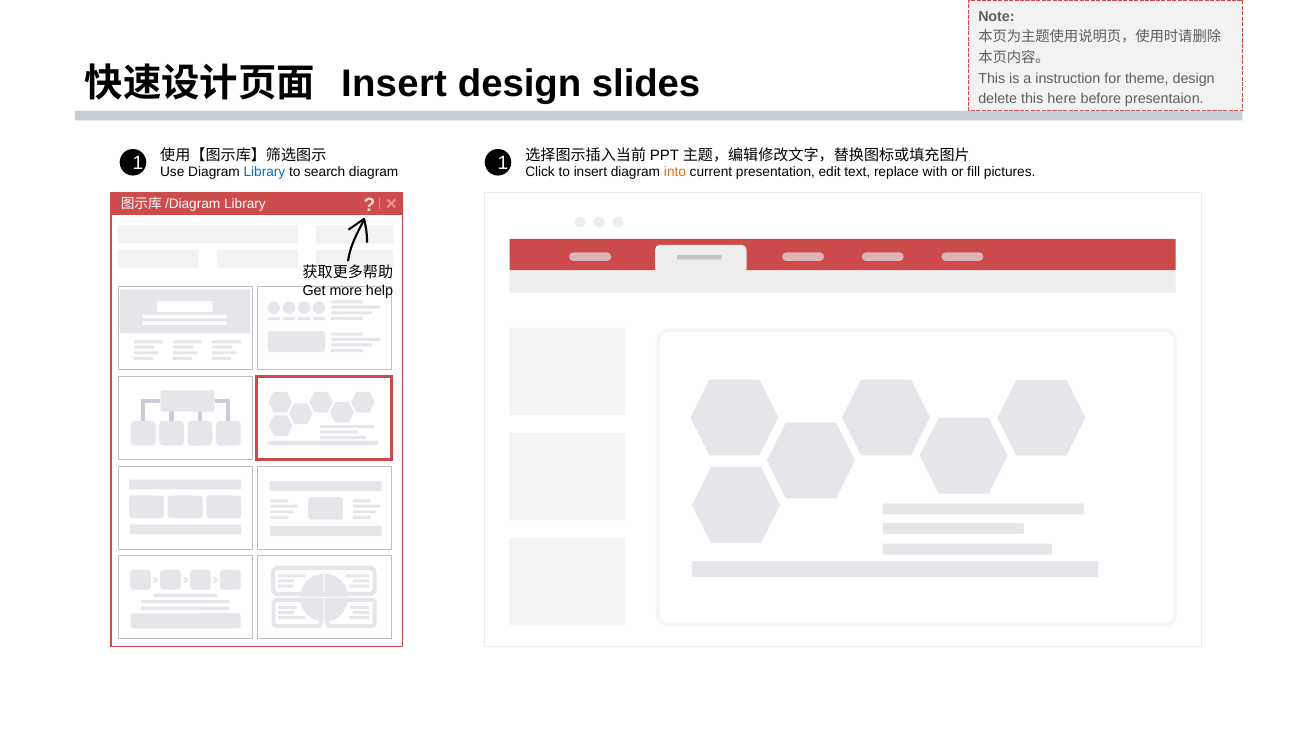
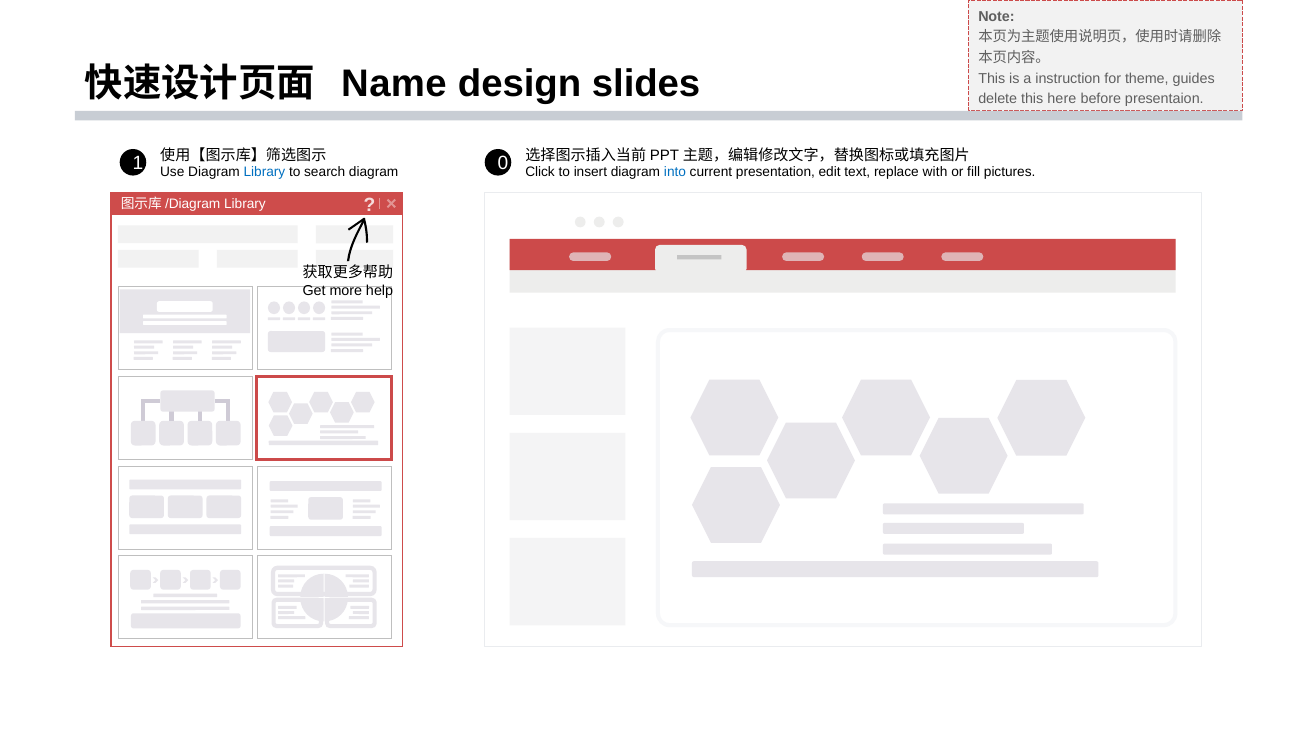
Insert at (394, 84): Insert -> Name
theme design: design -> guides
1 1: 1 -> 0
into colour: orange -> blue
